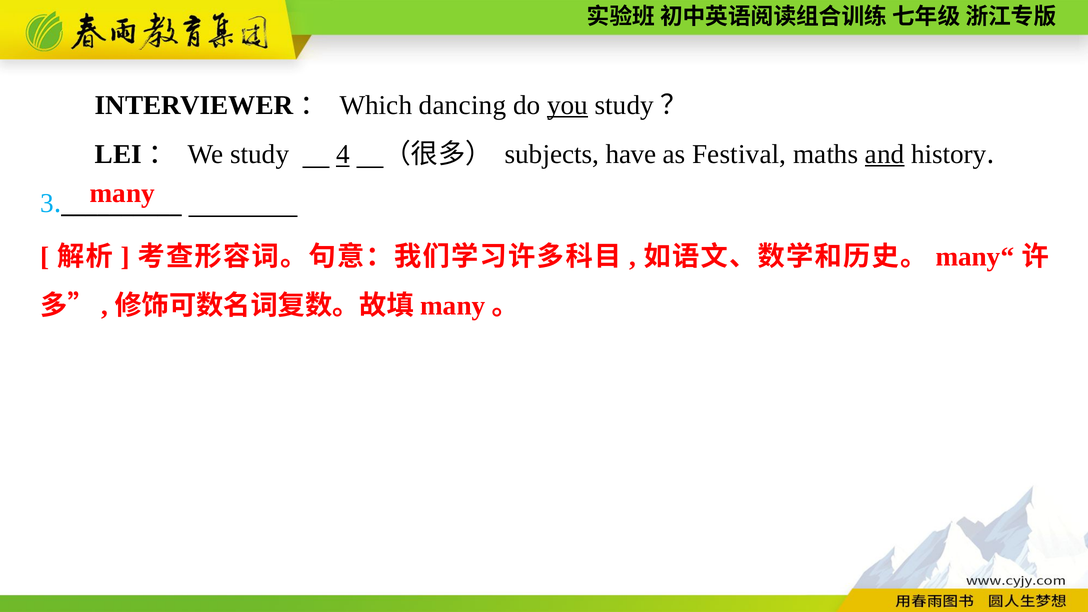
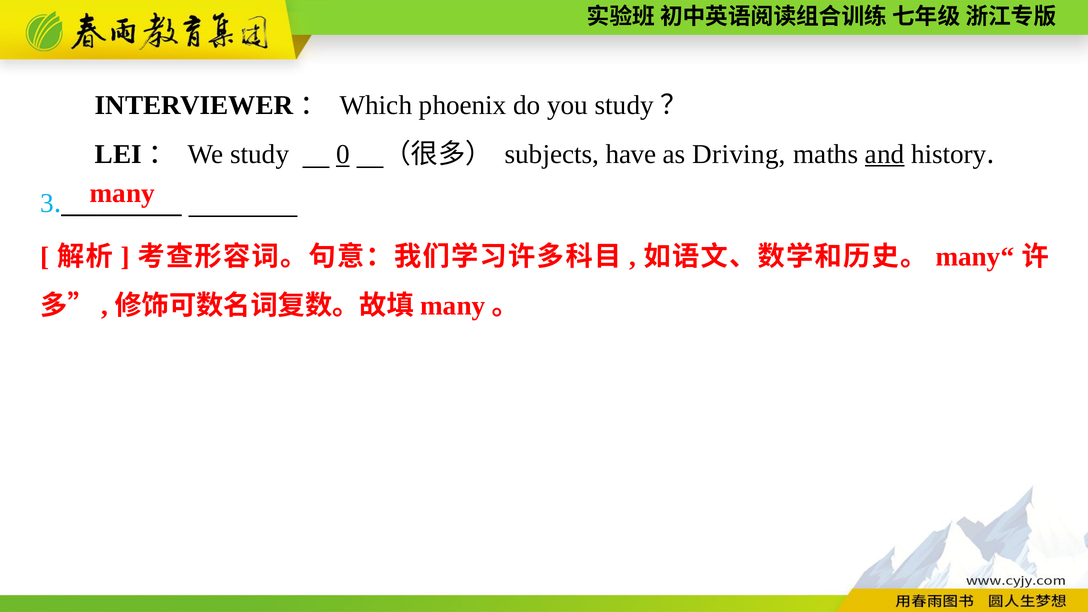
dancing: dancing -> phoenix
you underline: present -> none
4: 4 -> 0
Festival: Festival -> Driving
